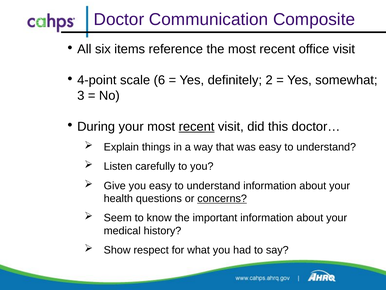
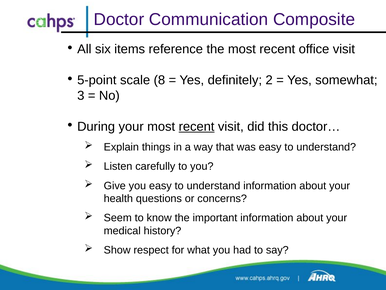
4-point: 4-point -> 5-point
6: 6 -> 8
concerns underline: present -> none
